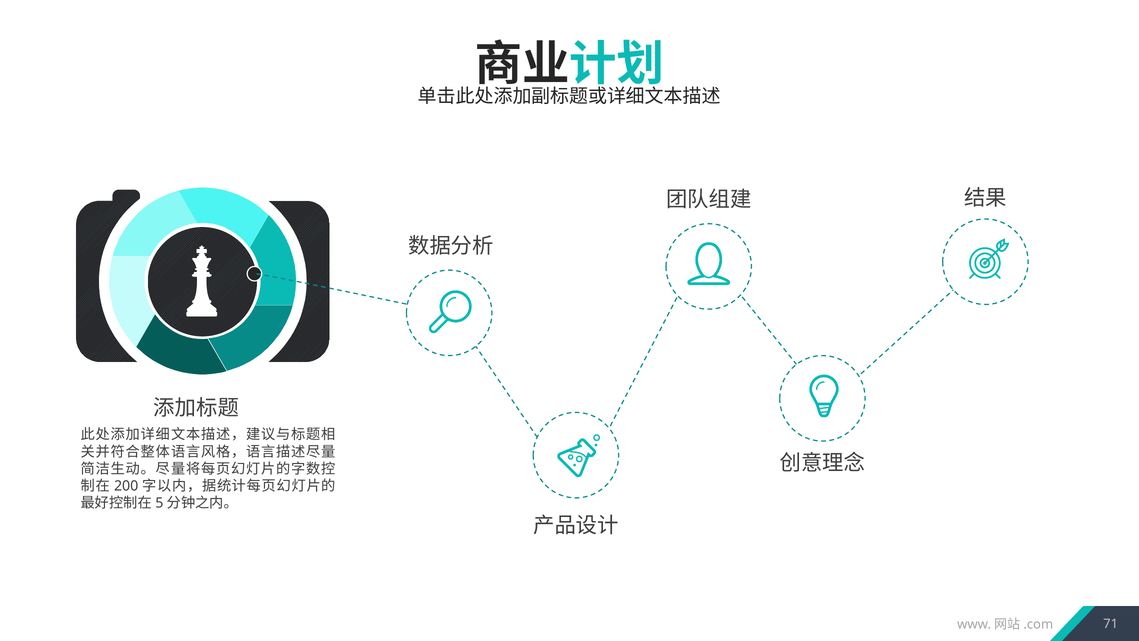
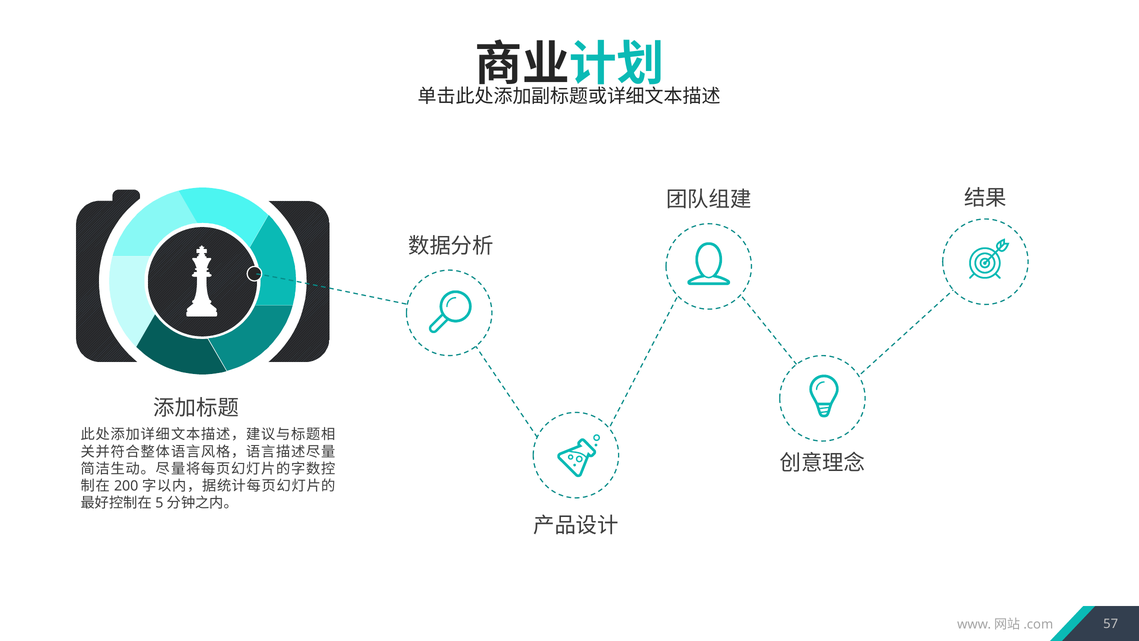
71: 71 -> 57
